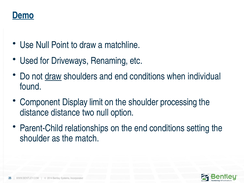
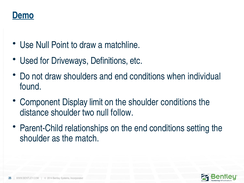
Renaming: Renaming -> Definitions
draw at (53, 76) underline: present -> none
shoulder processing: processing -> conditions
distance distance: distance -> shoulder
option: option -> follow
